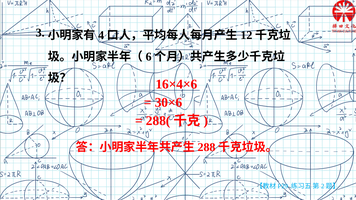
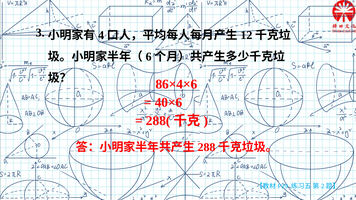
16×4×6: 16×4×6 -> 86×4×6
30×6: 30×6 -> 40×6
